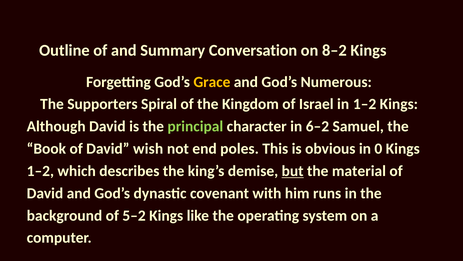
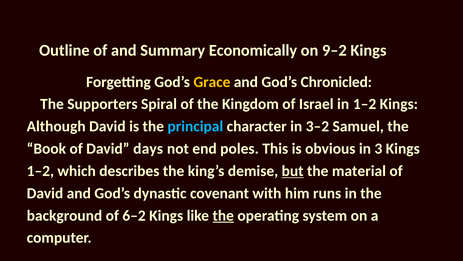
Conversation: Conversation -> Economically
8–2: 8–2 -> 9–2
Numerous: Numerous -> Chronicled
principal colour: light green -> light blue
6–2: 6–2 -> 3–2
wish: wish -> days
0: 0 -> 3
5–2: 5–2 -> 6–2
the at (223, 215) underline: none -> present
